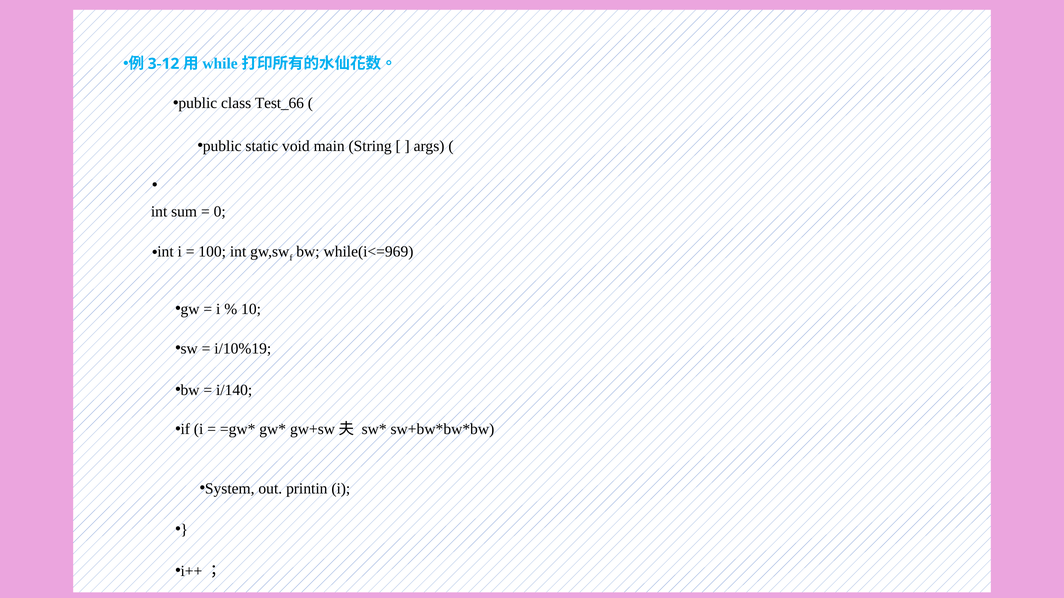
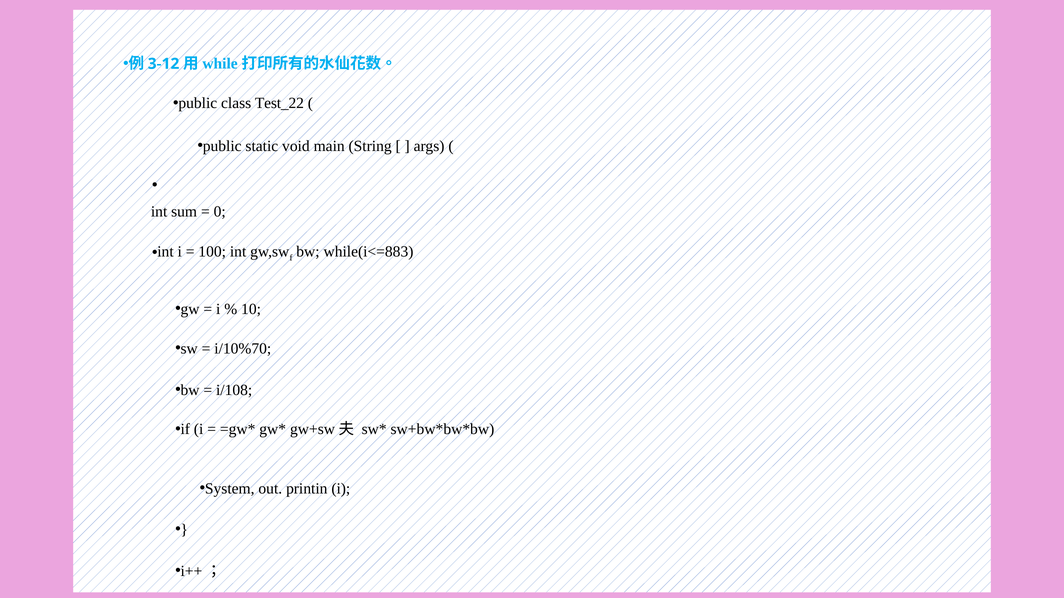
Test_66: Test_66 -> Test_22
while(i<=969: while(i<=969 -> while(i<=883
i/10%19: i/10%19 -> i/10%70
i/140: i/140 -> i/108
